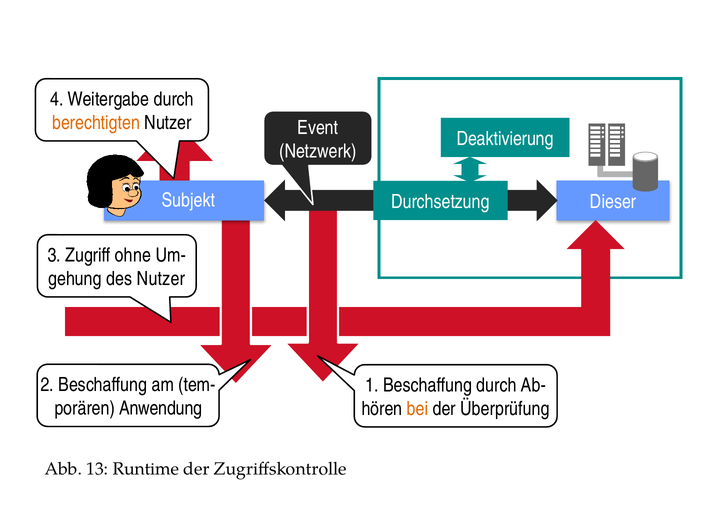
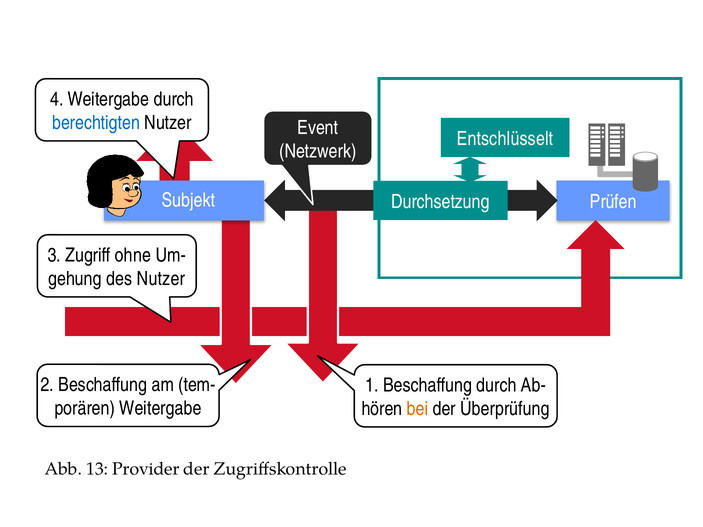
berechtigten colour: orange -> blue
Deaktivierung: Deaktivierung -> Entschlüsselt
Dieser: Dieser -> Prüfen
Anwendung at (161, 409): Anwendung -> Weitergabe
Runtime: Runtime -> Provider
